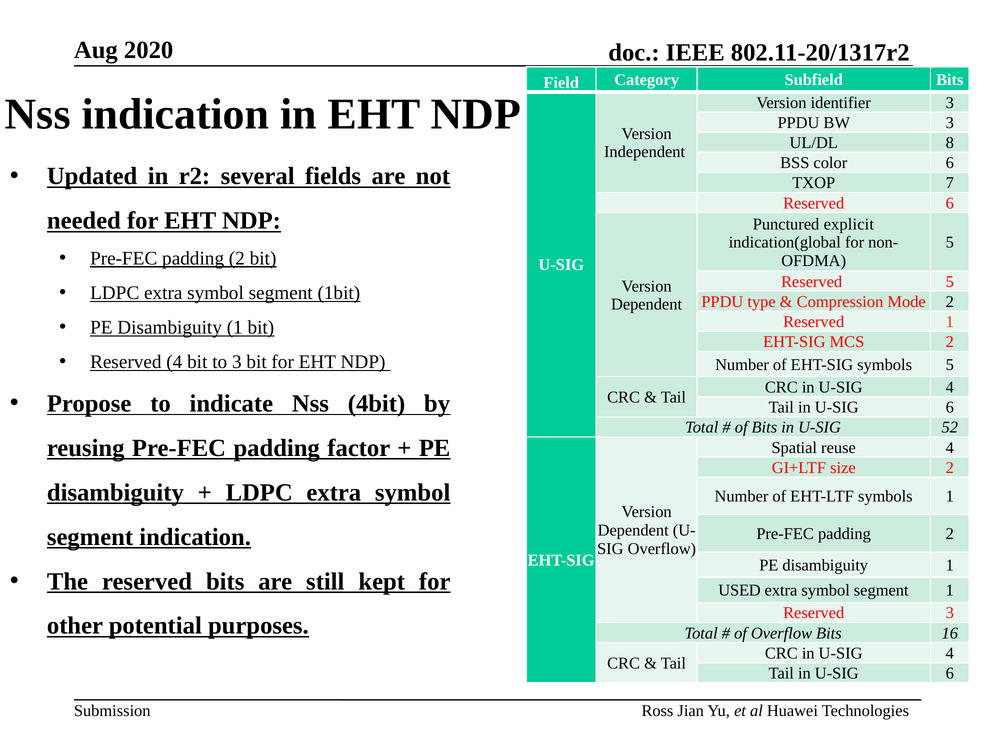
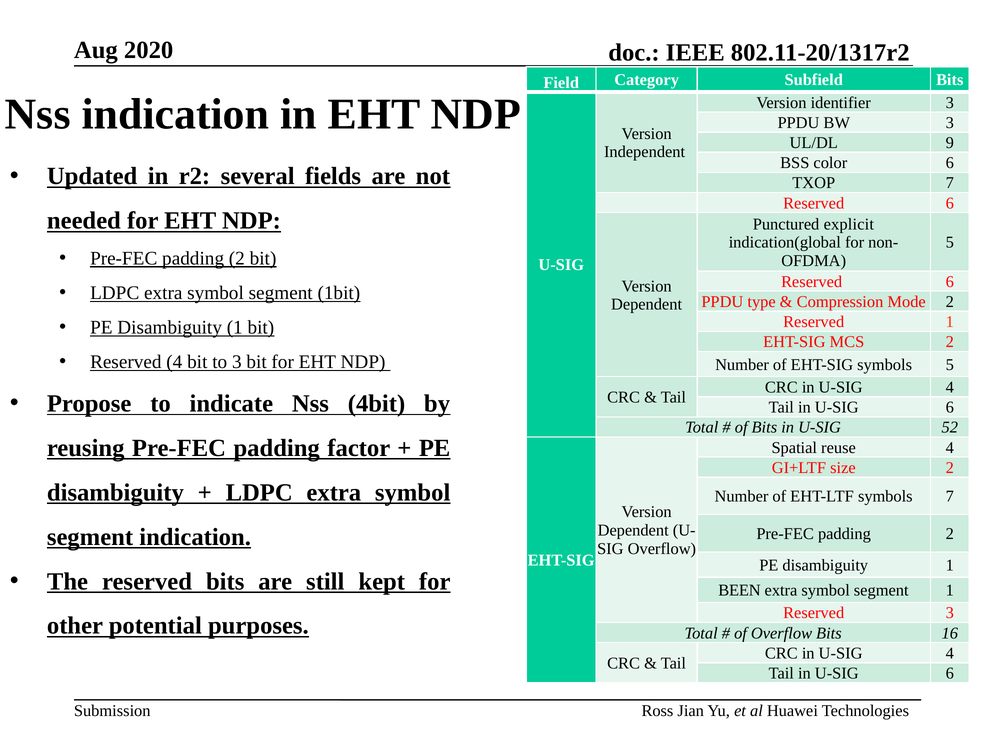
8: 8 -> 9
5 at (950, 281): 5 -> 6
symbols 1: 1 -> 7
USED: USED -> BEEN
